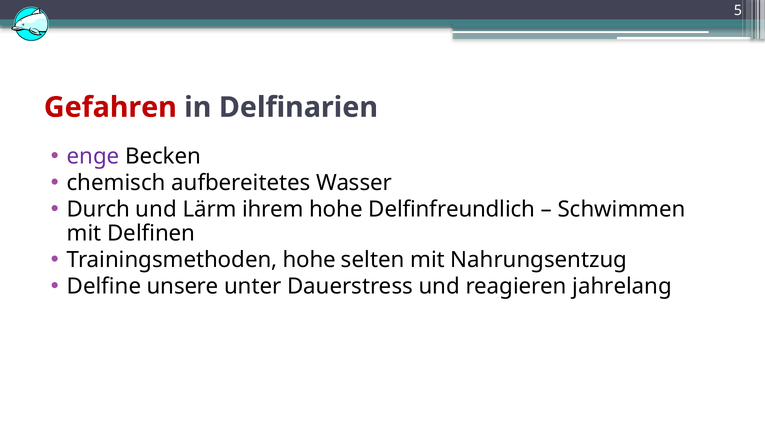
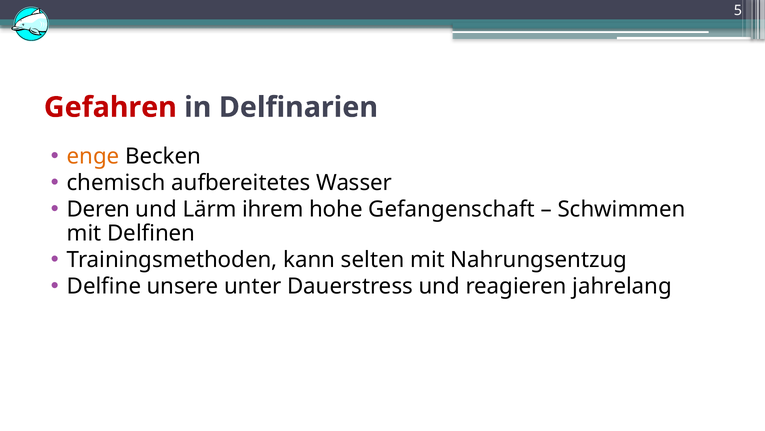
enge colour: purple -> orange
Durch: Durch -> Deren
Delfinfreundlich: Delfinfreundlich -> Gefangenschaft
Trainingsmethoden hohe: hohe -> kann
